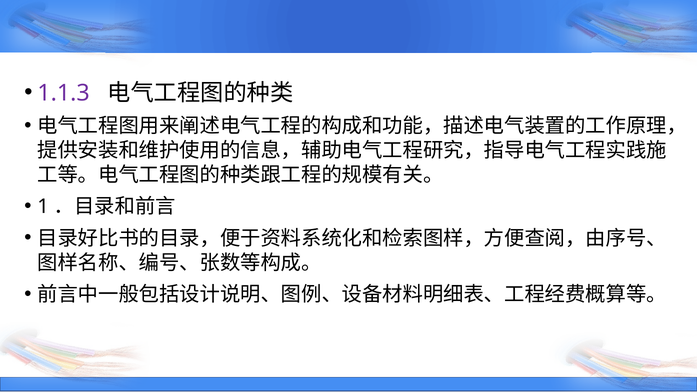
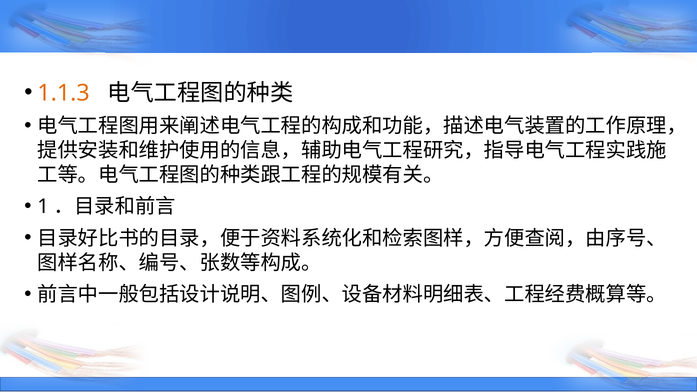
1.1.3 colour: purple -> orange
